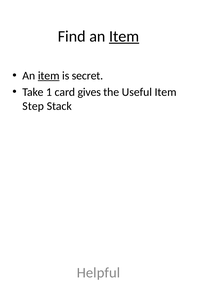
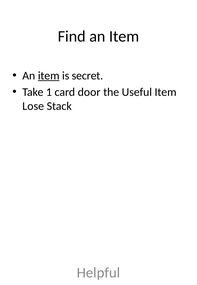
Item at (124, 36) underline: present -> none
gives: gives -> door
Step: Step -> Lose
